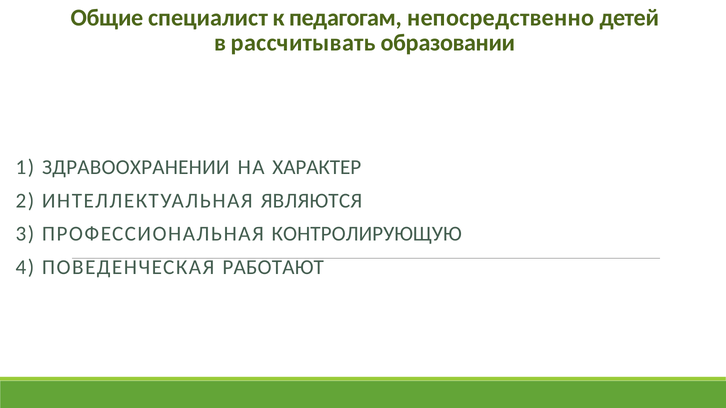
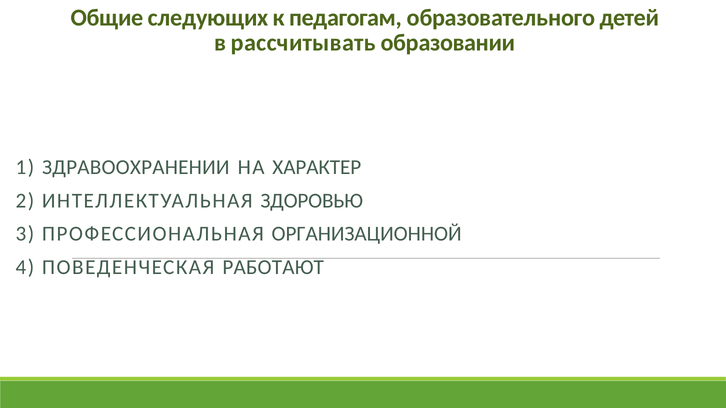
специалист: специалист -> следующих
непосредственно: непосредственно -> образовательного
ЯВЛЯЮТСЯ: ЯВЛЯЮТСЯ -> ЗДОРОВЬЮ
КОНТРОЛИРУЮЩУЮ: КОНТРОЛИРУЮЩУЮ -> ОРГАНИЗАЦИОННОЙ
